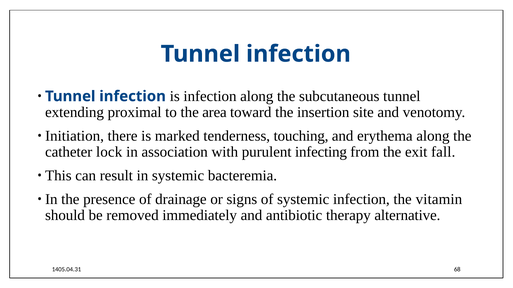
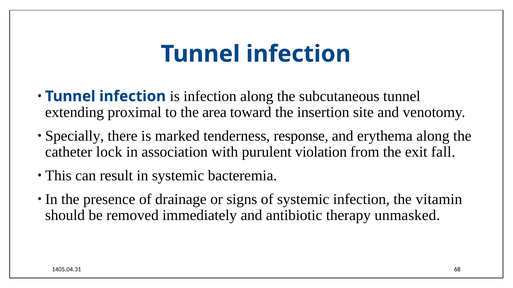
Initiation: Initiation -> Specially
touching: touching -> response
infecting: infecting -> violation
alternative: alternative -> unmasked
